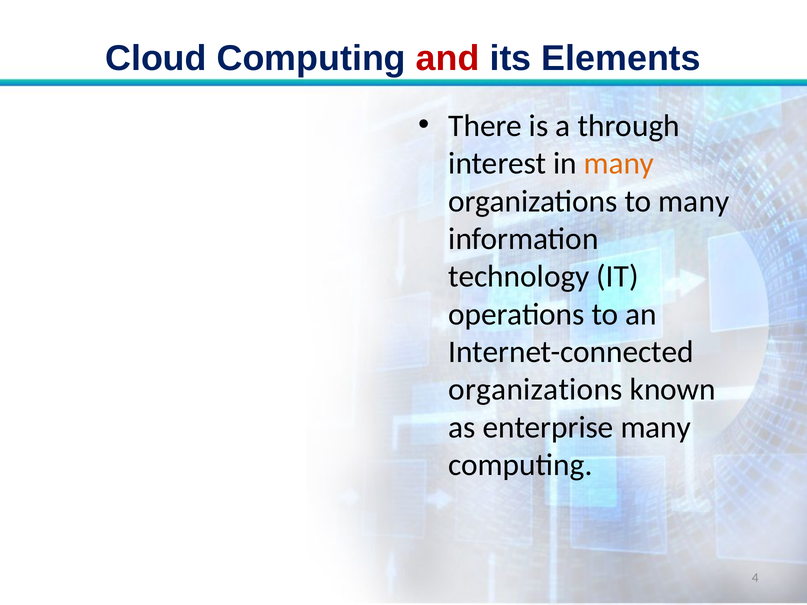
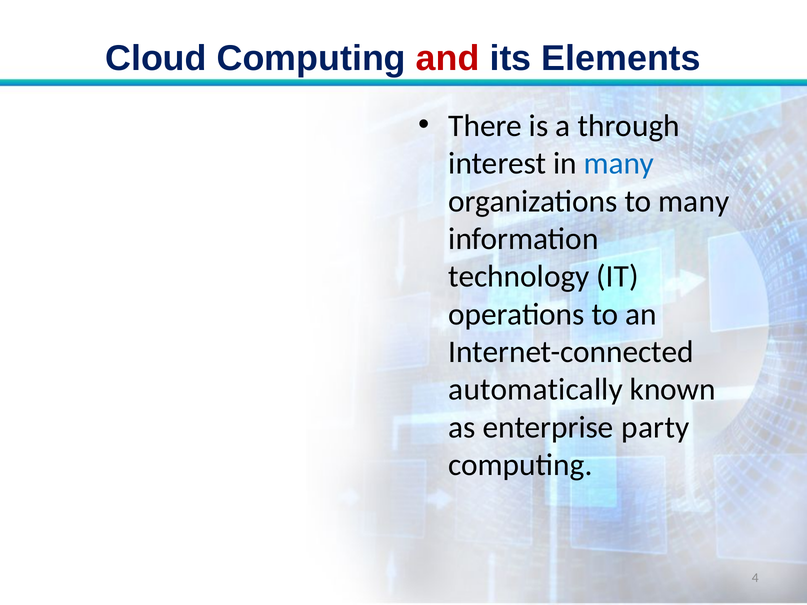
many at (619, 164) colour: orange -> blue
organizations at (536, 390): organizations -> automatically
enterprise many: many -> party
